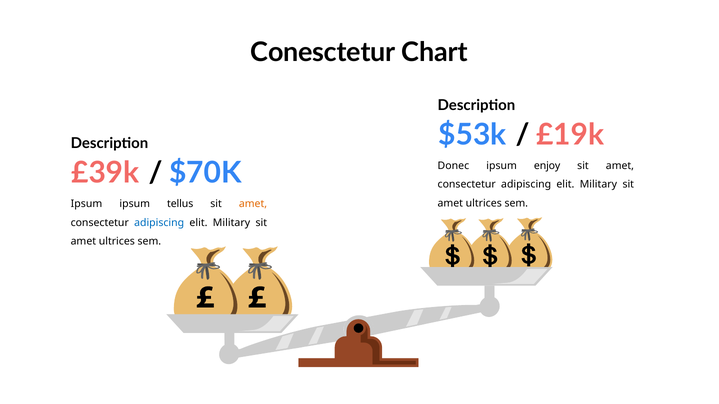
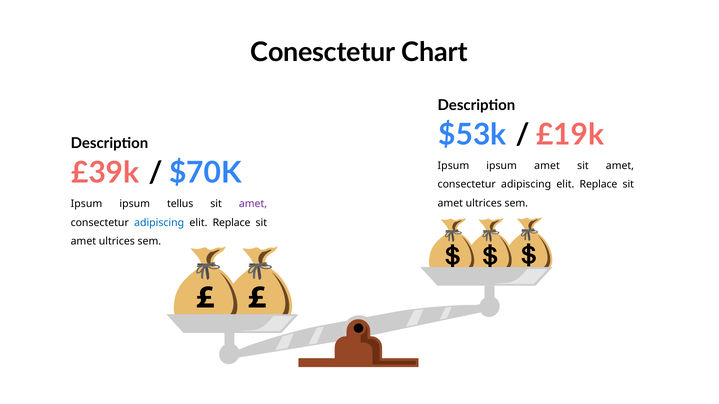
Donec at (453, 166): Donec -> Ipsum
ipsum enjoy: enjoy -> amet
Military at (598, 185): Military -> Replace
amet at (253, 204) colour: orange -> purple
Military at (231, 223): Military -> Replace
